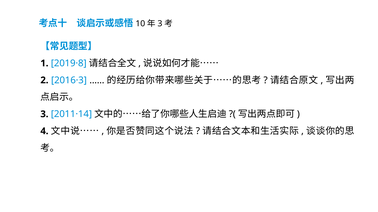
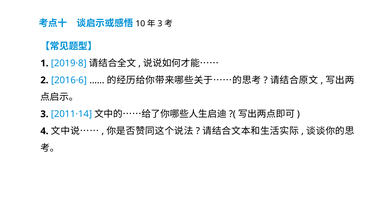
2016·3: 2016·3 -> 2016·6
